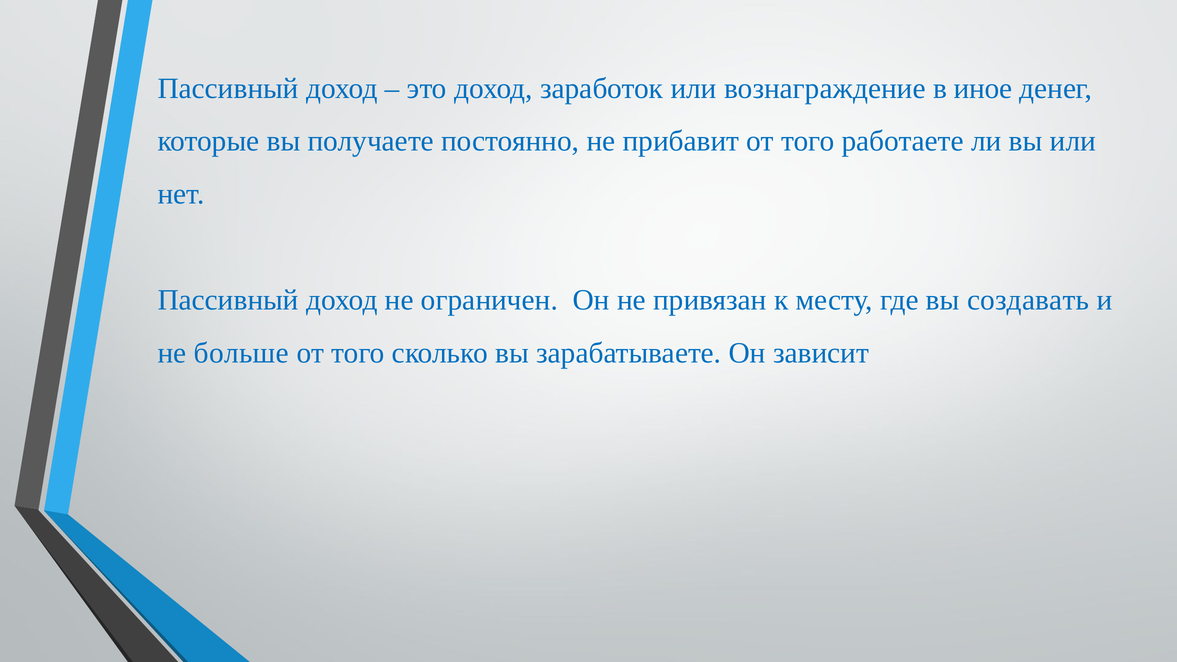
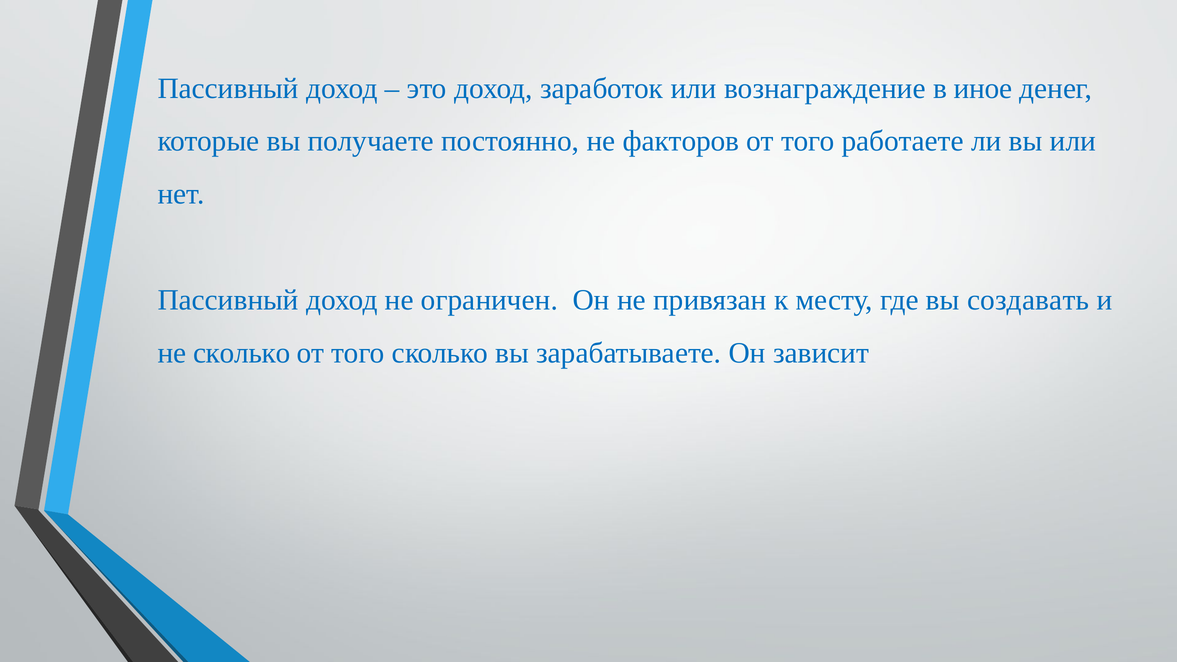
прибавит: прибавит -> факторов
не больше: больше -> сколько
